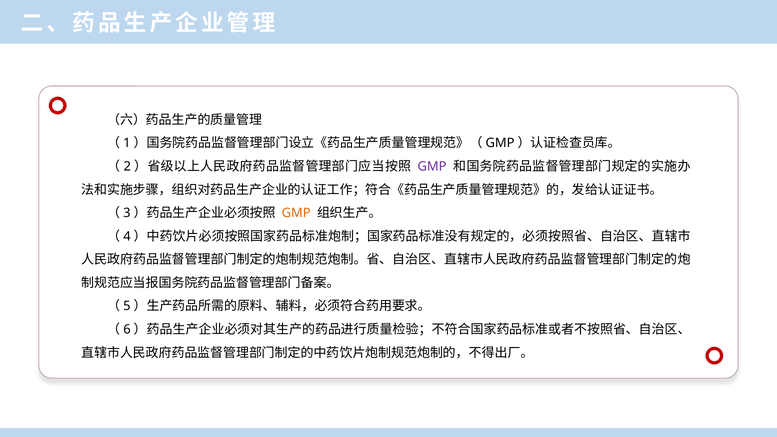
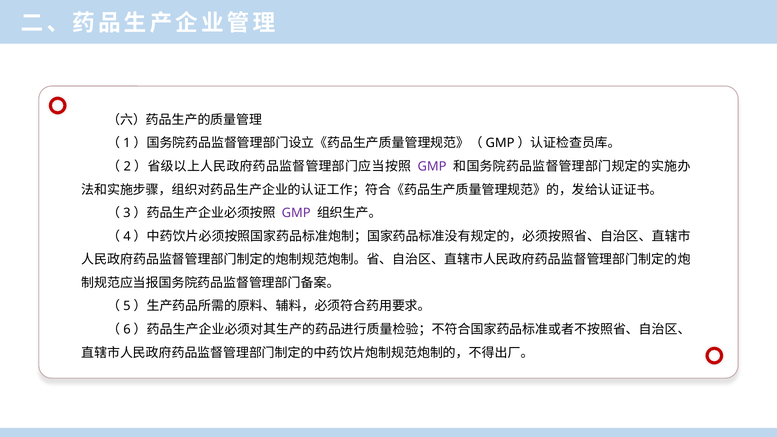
GMP at (296, 213) colour: orange -> purple
